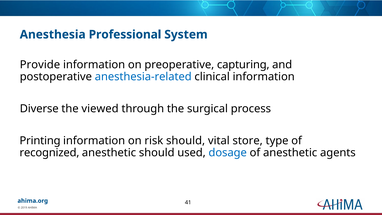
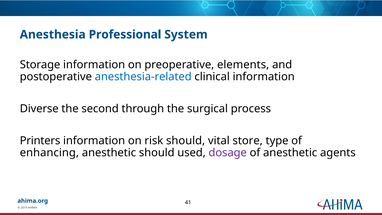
Provide: Provide -> Storage
capturing: capturing -> elements
viewed: viewed -> second
Printing: Printing -> Printers
recognized: recognized -> enhancing
dosage colour: blue -> purple
